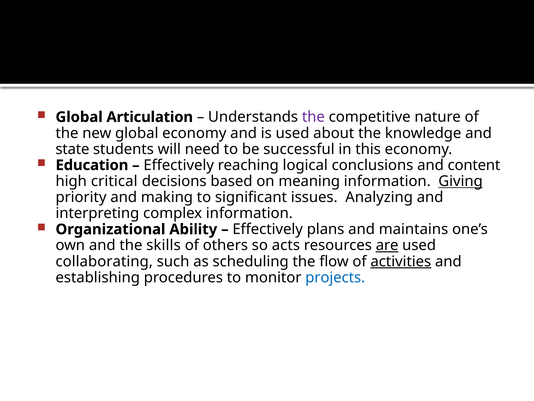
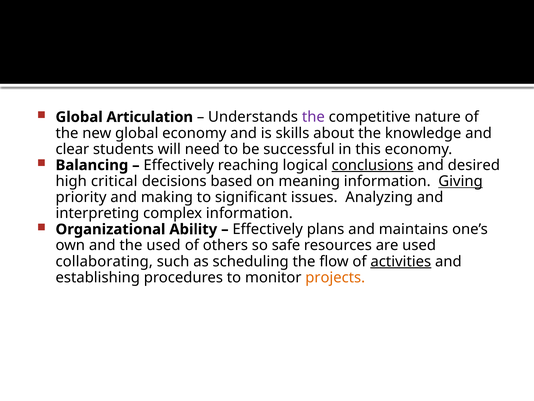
is used: used -> skills
state: state -> clear
Education: Education -> Balancing
conclusions underline: none -> present
content: content -> desired
the skills: skills -> used
acts: acts -> safe
are underline: present -> none
projects colour: blue -> orange
